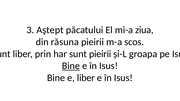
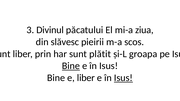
Aştept: Aştept -> Divinul
răsuna: răsuna -> slăvesc
sunt pieirii: pieirii -> plătit
Isus at (123, 78) underline: none -> present
